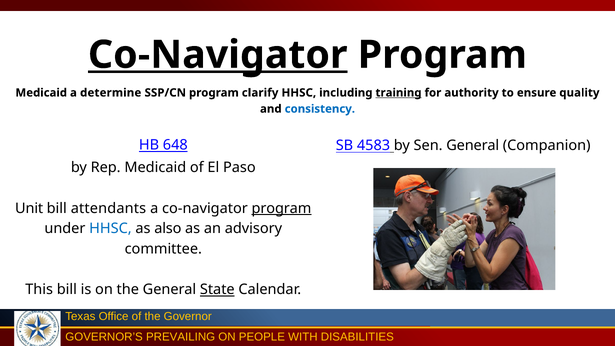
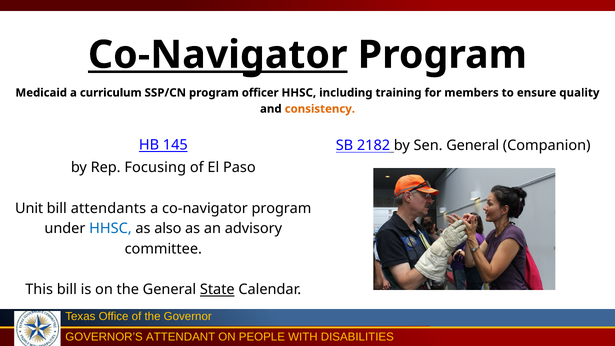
determine: determine -> curriculum
clarify: clarify -> officer
training underline: present -> none
authority: authority -> members
consistency colour: blue -> orange
648: 648 -> 145
4583: 4583 -> 2182
Rep Medicaid: Medicaid -> Focusing
program at (281, 208) underline: present -> none
PREVAILING: PREVAILING -> ATTENDANT
